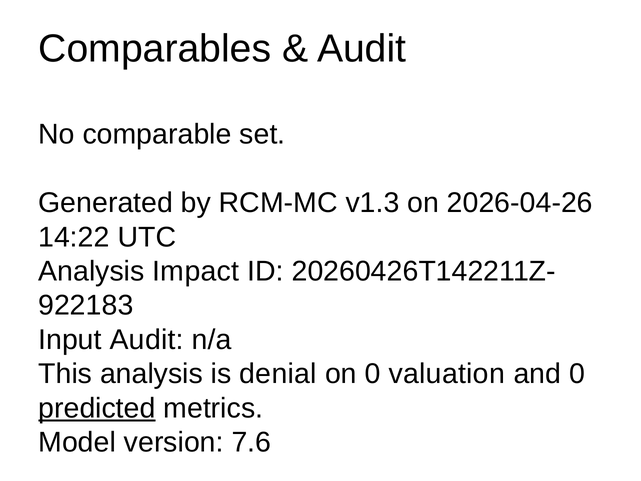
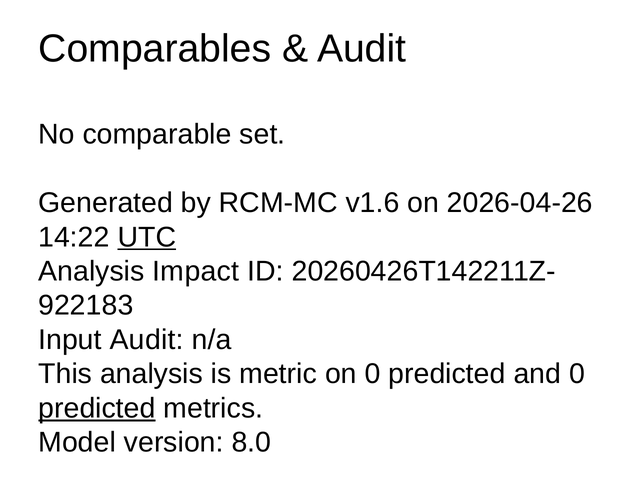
v1.3: v1.3 -> v1.6
UTC underline: none -> present
denial: denial -> metric
on 0 valuation: valuation -> predicted
7.6: 7.6 -> 8.0
